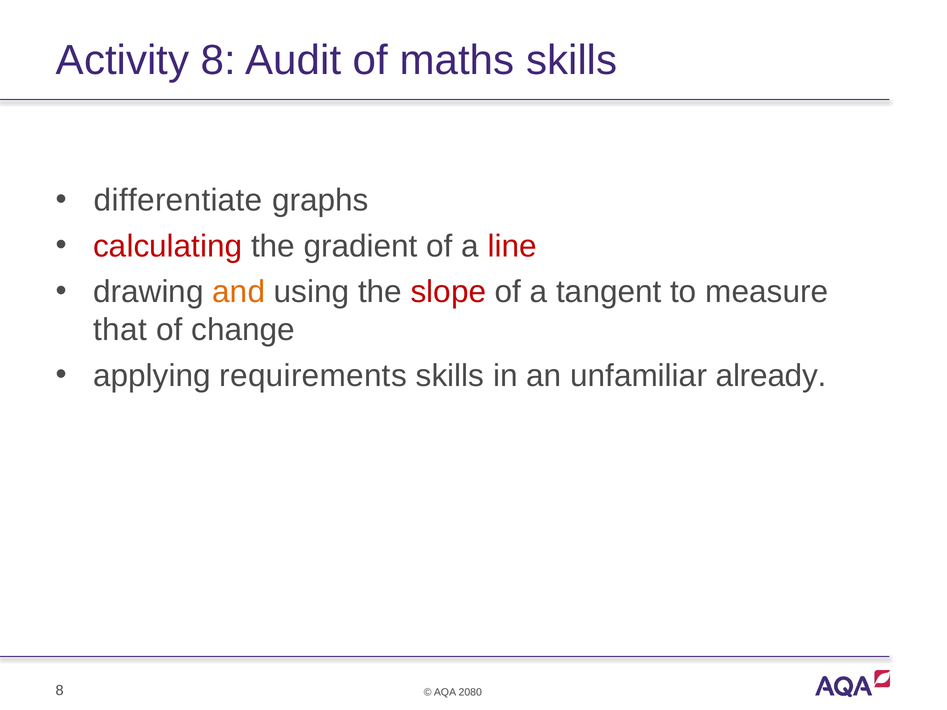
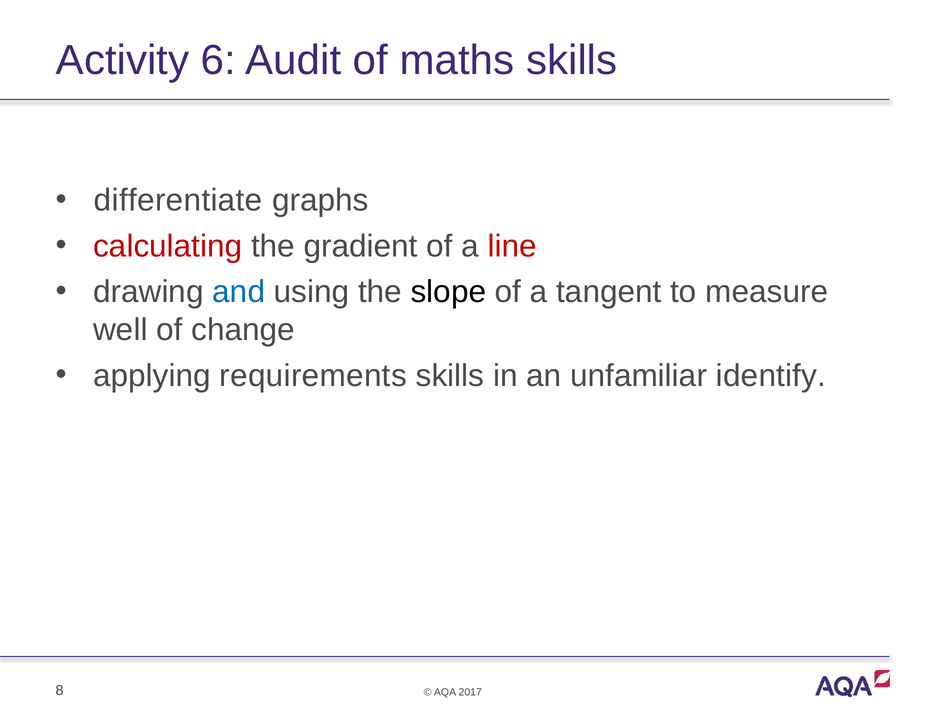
Activity 8: 8 -> 6
and colour: orange -> blue
slope colour: red -> black
that: that -> well
already: already -> identify
2080: 2080 -> 2017
